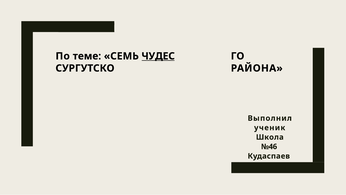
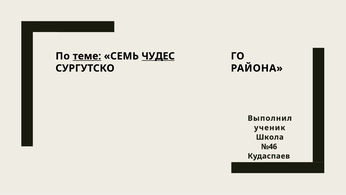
теме underline: none -> present
